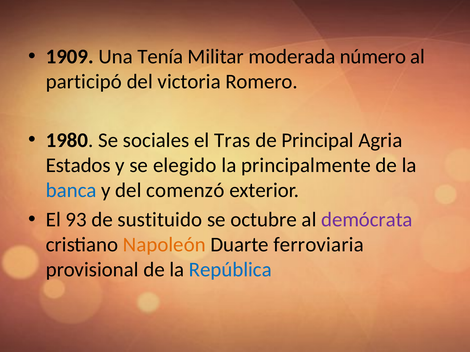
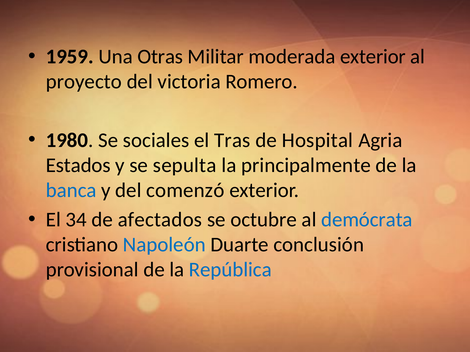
1909: 1909 -> 1959
Tenía: Tenía -> Otras
moderada número: número -> exterior
participó: participó -> proyecto
Principal: Principal -> Hospital
elegido: elegido -> sepulta
93: 93 -> 34
sustituido: sustituido -> afectados
demócrata colour: purple -> blue
Napoleón colour: orange -> blue
ferroviaria: ferroviaria -> conclusión
